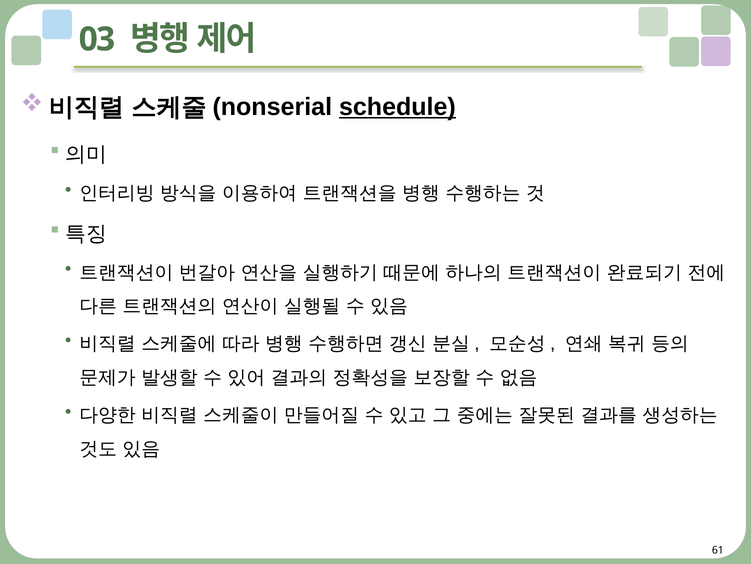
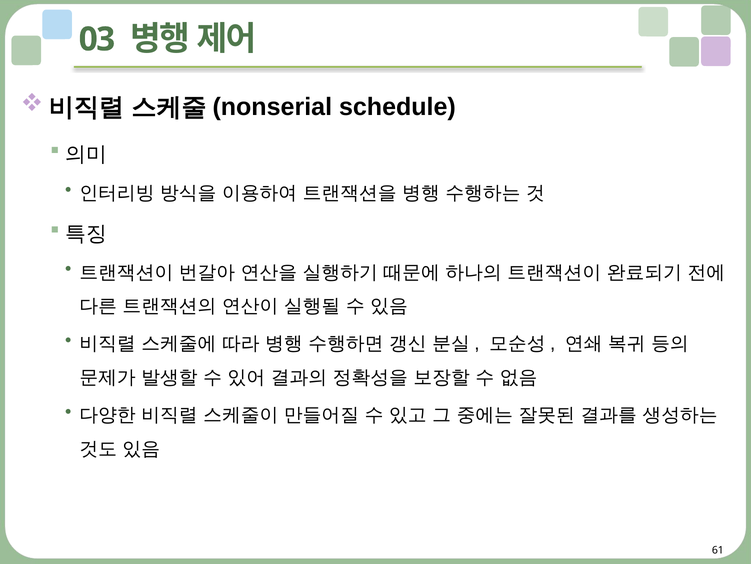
schedule underline: present -> none
